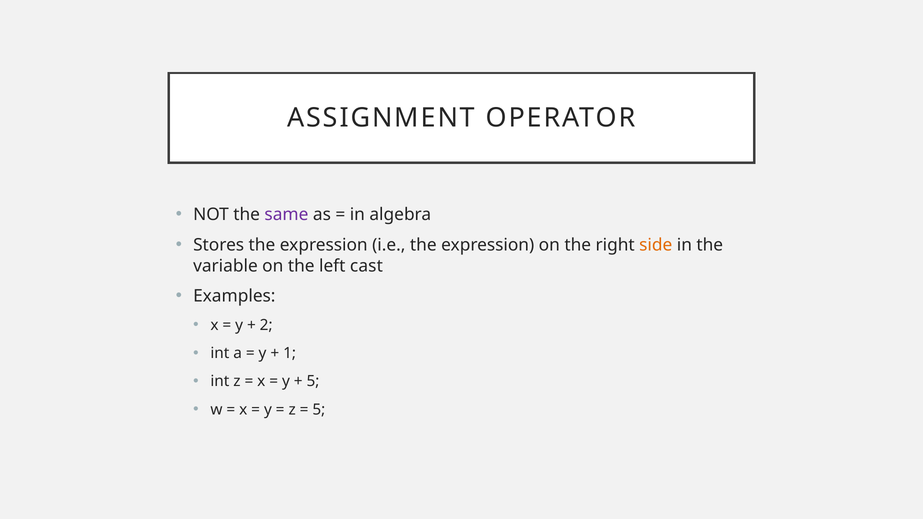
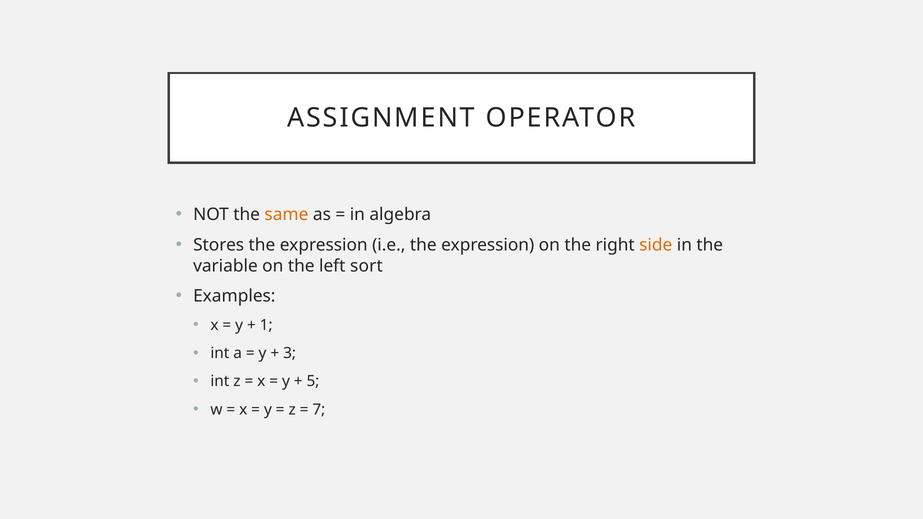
same colour: purple -> orange
cast: cast -> sort
2: 2 -> 1
1: 1 -> 3
5 at (319, 410): 5 -> 7
